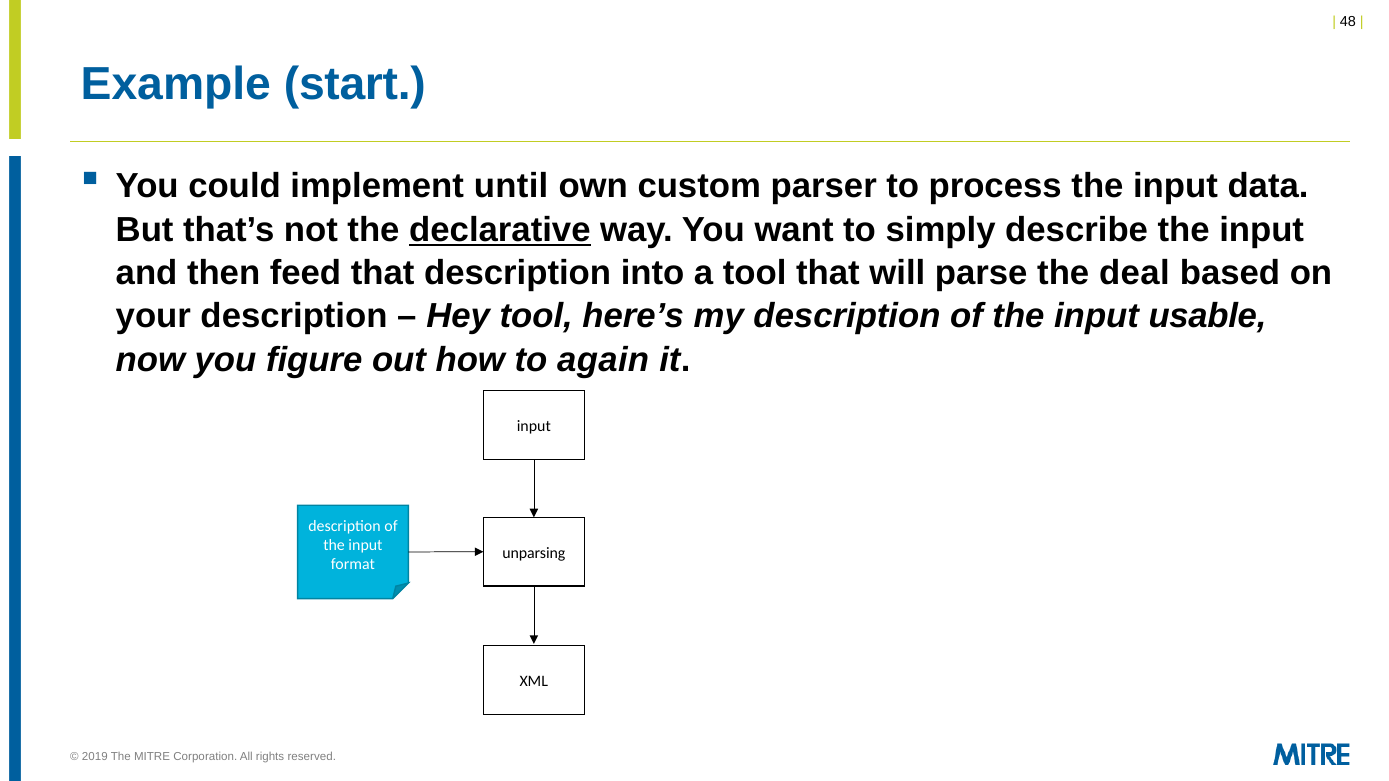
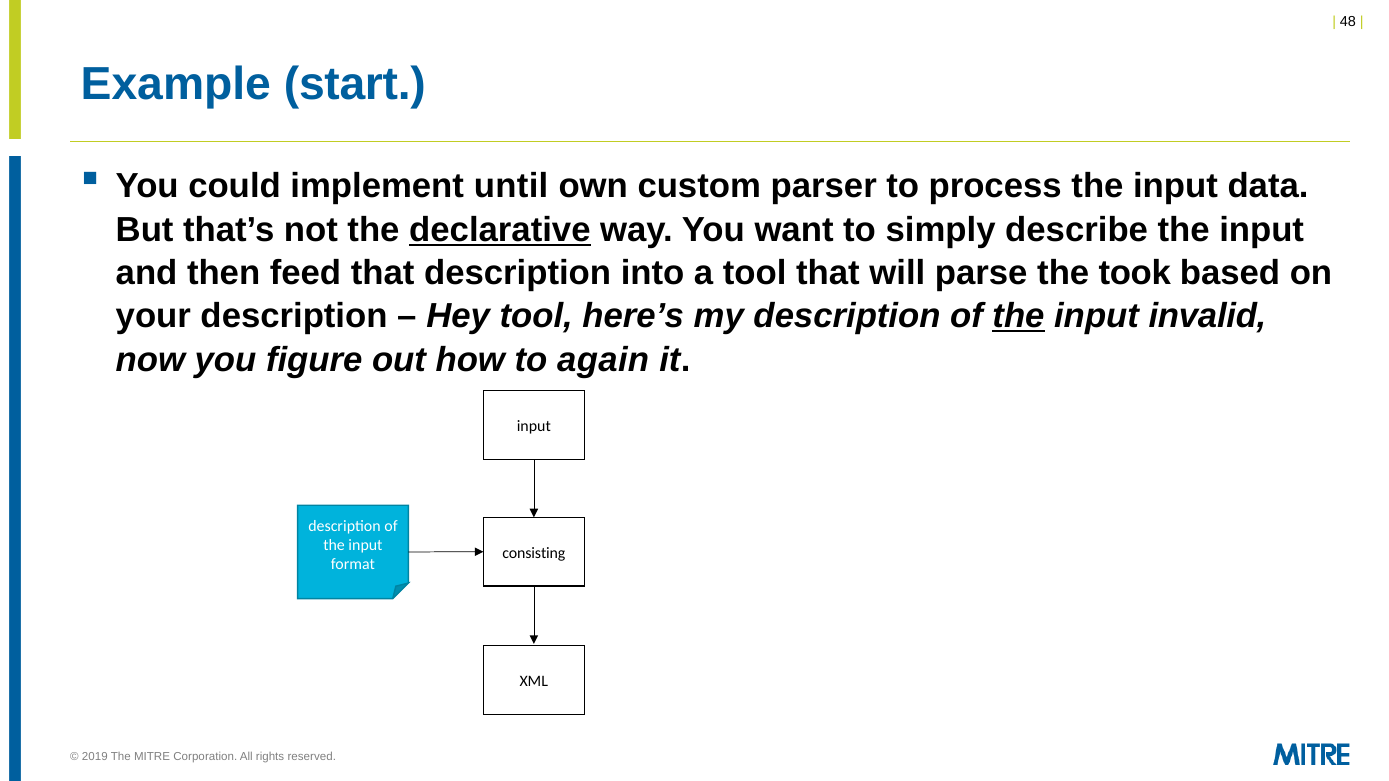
deal: deal -> took
the at (1018, 317) underline: none -> present
usable: usable -> invalid
unparsing: unparsing -> consisting
